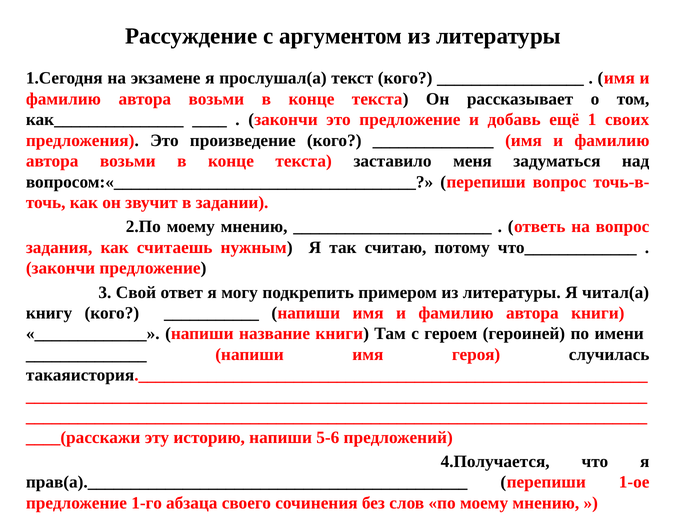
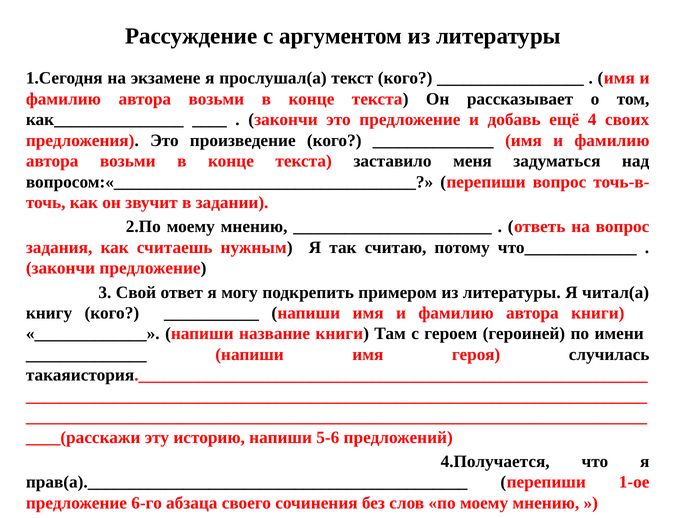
1: 1 -> 4
1-го: 1-го -> 6-го
